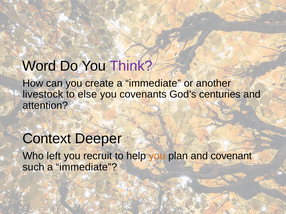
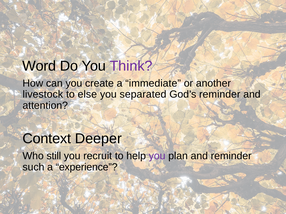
covenants: covenants -> separated
God’s centuries: centuries -> reminder
left: left -> still
you at (157, 156) colour: orange -> purple
and covenant: covenant -> reminder
such a immediate: immediate -> experience
